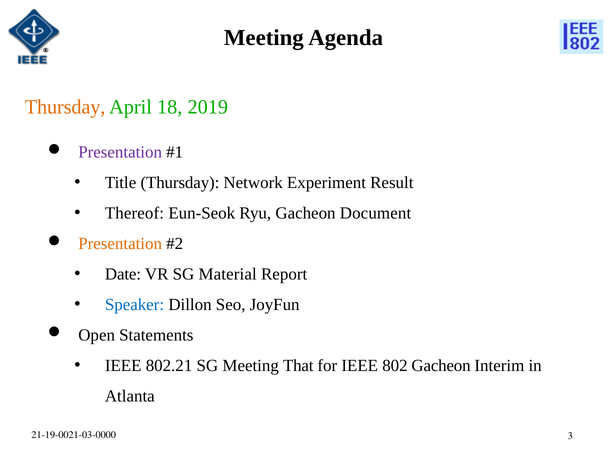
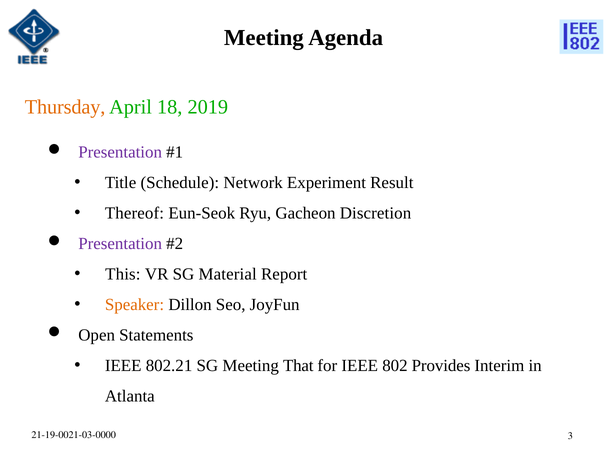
Title Thursday: Thursday -> Schedule
Document: Document -> Discretion
Presentation at (120, 244) colour: orange -> purple
Date: Date -> This
Speaker colour: blue -> orange
802 Gacheon: Gacheon -> Provides
